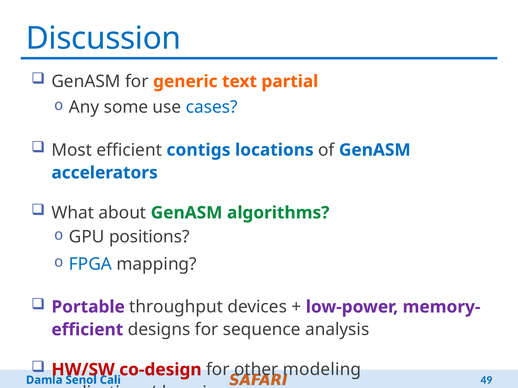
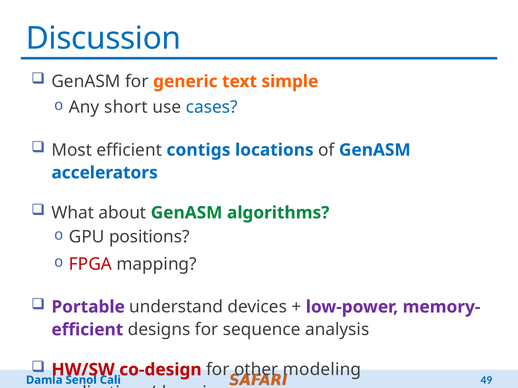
partial: partial -> simple
some: some -> short
FPGA colour: blue -> red
throughput: throughput -> understand
